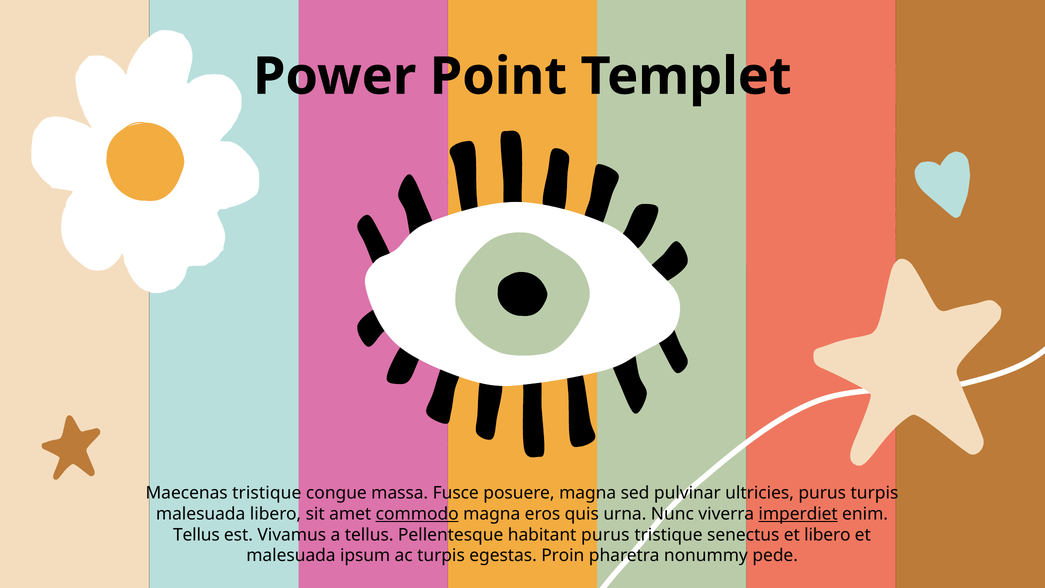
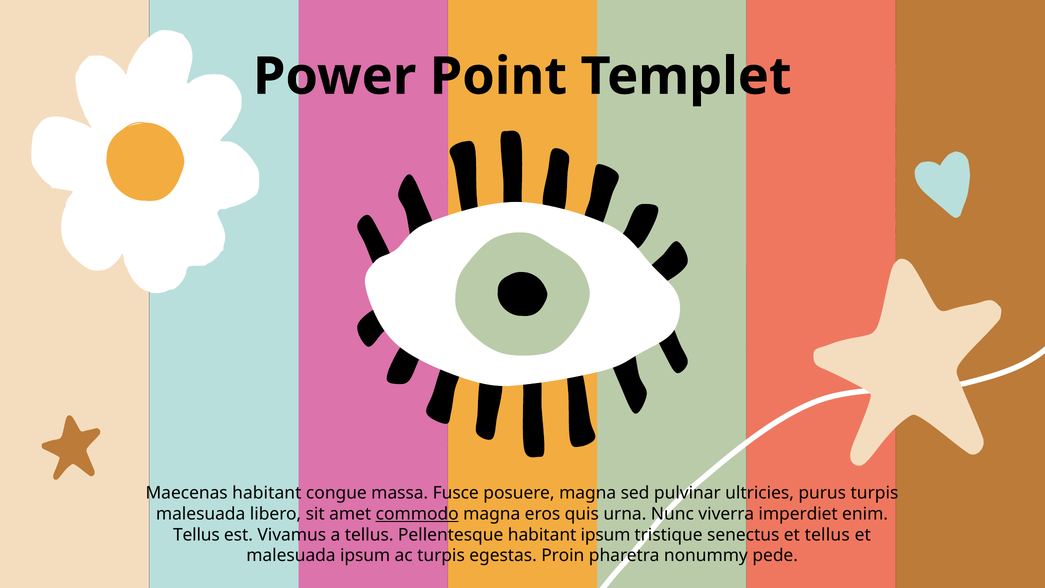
Maecenas tristique: tristique -> habitant
imperdiet underline: present -> none
habitant purus: purus -> ipsum
et libero: libero -> tellus
